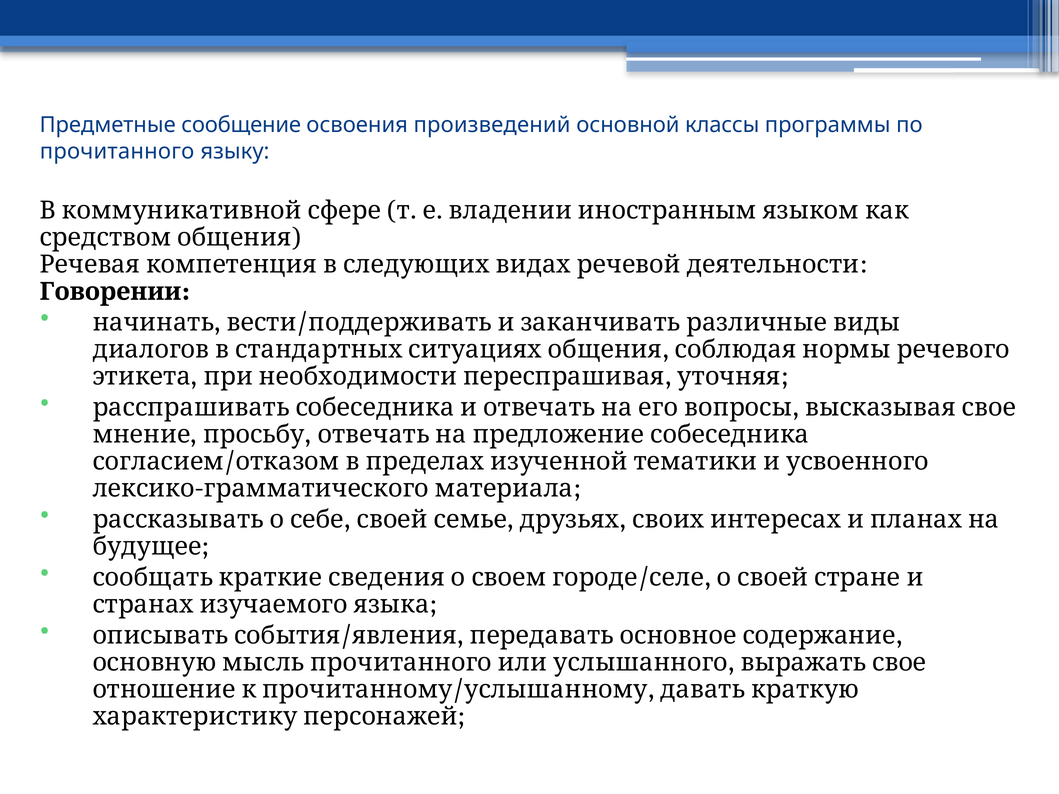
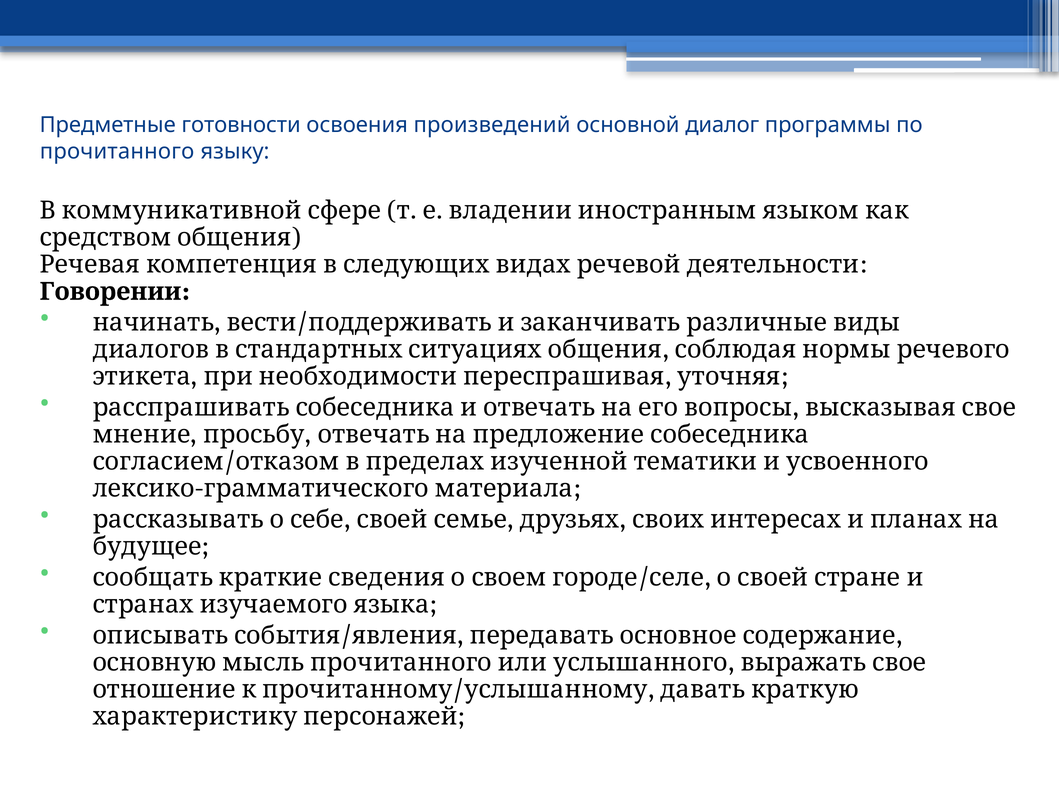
сообщение: сообщение -> готовности
классы: классы -> диалог
